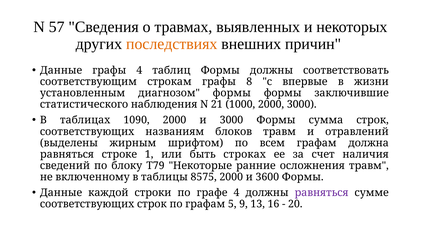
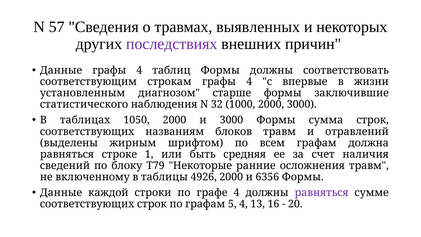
последствиях colour: orange -> purple
строкам графы 8: 8 -> 4
диагнозом формы: формы -> старше
21: 21 -> 32
1090: 1090 -> 1050
строках: строках -> средняя
8575: 8575 -> 4926
3600: 3600 -> 6356
5 9: 9 -> 4
